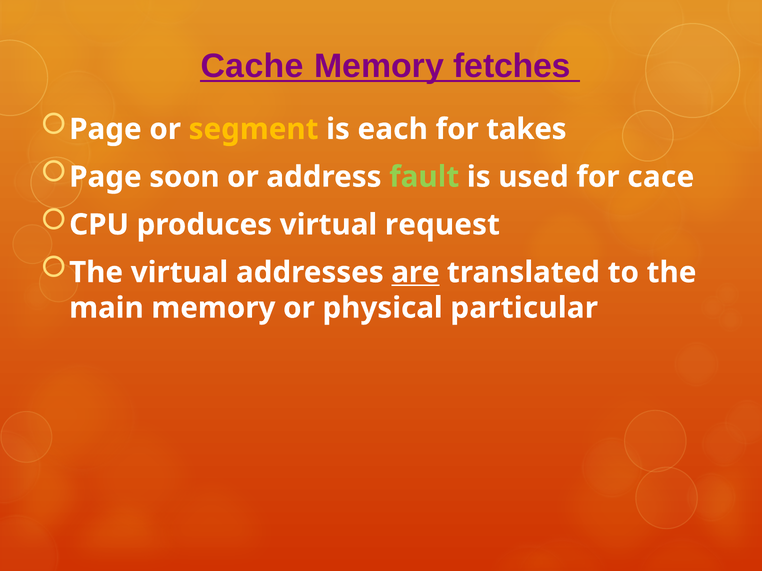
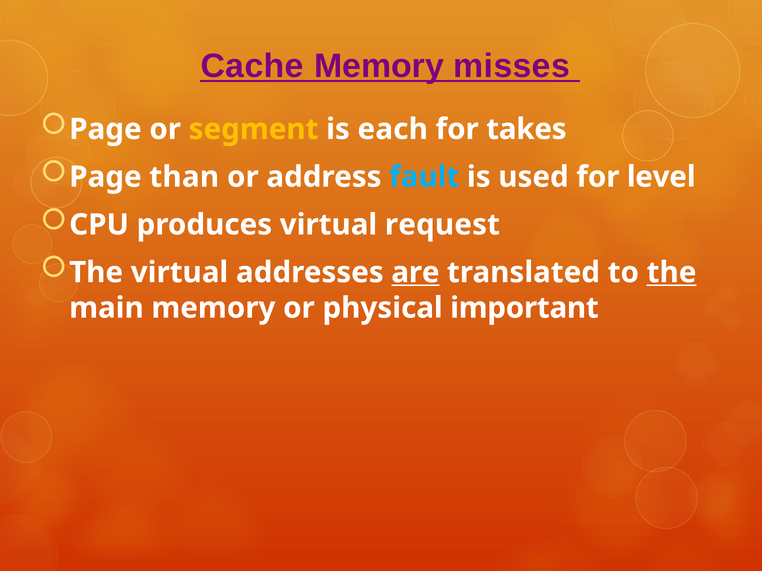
fetches: fetches -> misses
soon: soon -> than
fault colour: light green -> light blue
cace: cace -> level
the at (672, 273) underline: none -> present
particular: particular -> important
